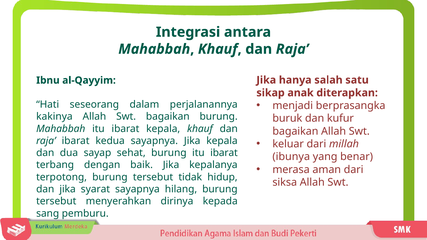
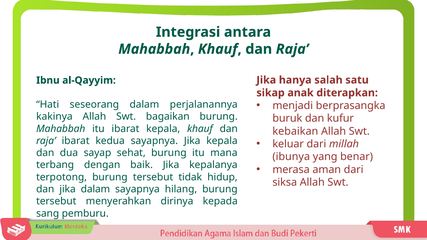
bagaikan at (295, 131): bagaikan -> kebaikan
burung itu ibarat: ibarat -> mana
jika syarat: syarat -> dalam
